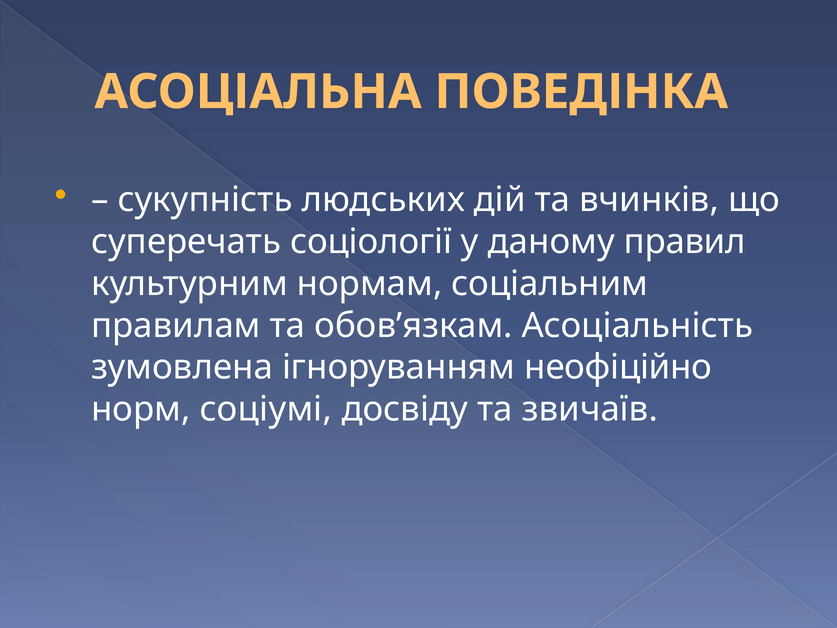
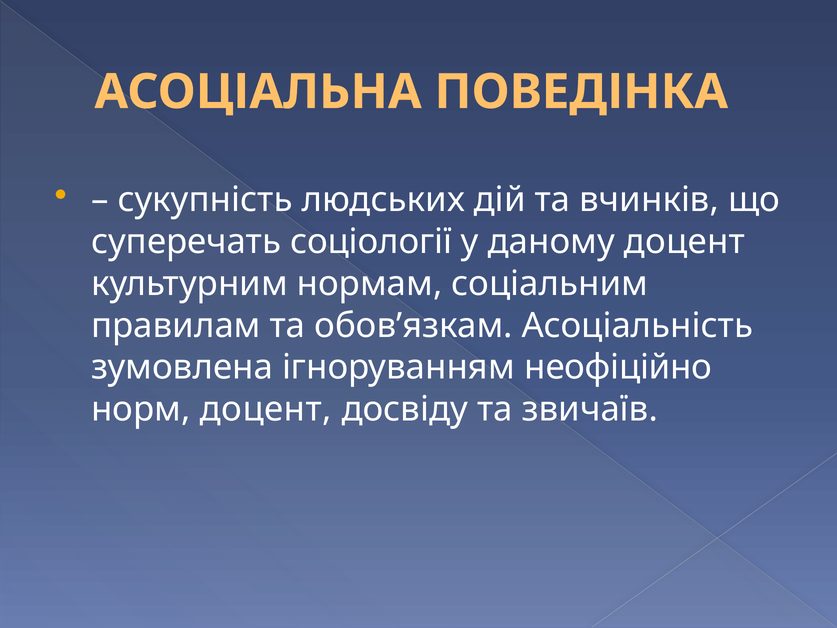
даному правил: правил -> доцент
норм соціумі: соціумі -> доцент
